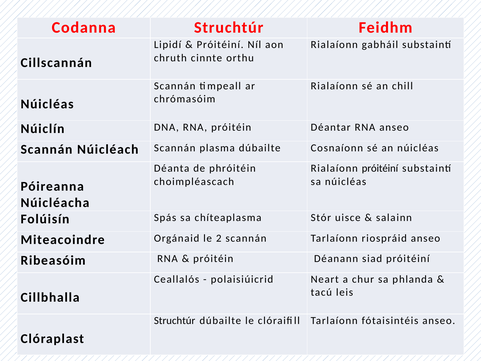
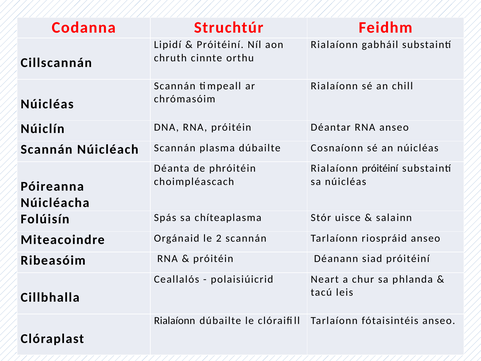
Struchtúr at (175, 320): Struchtúr -> Rialaíonn
